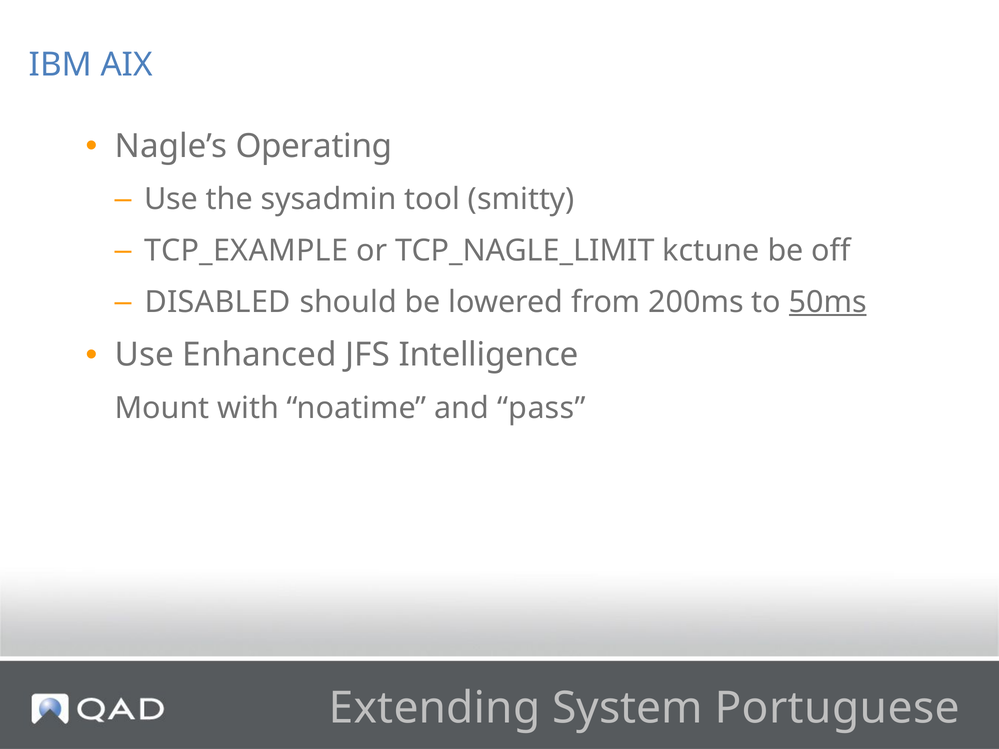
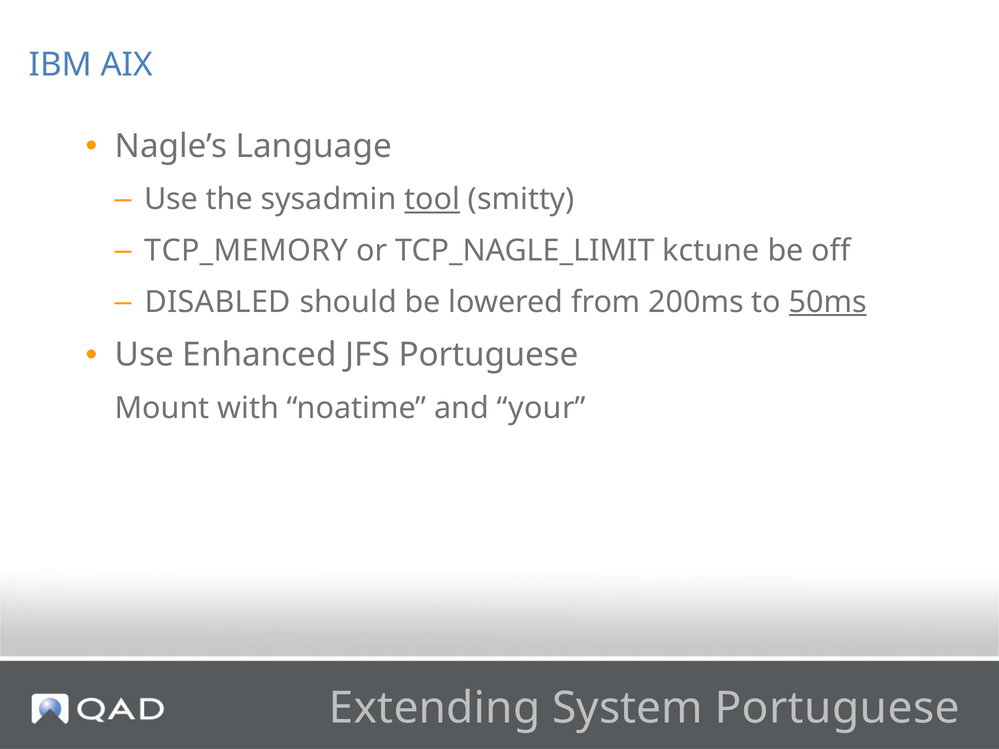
Operating: Operating -> Language
tool underline: none -> present
TCP_EXAMPLE: TCP_EXAMPLE -> TCP_MEMORY
JFS Intelligence: Intelligence -> Portuguese
pass: pass -> your
